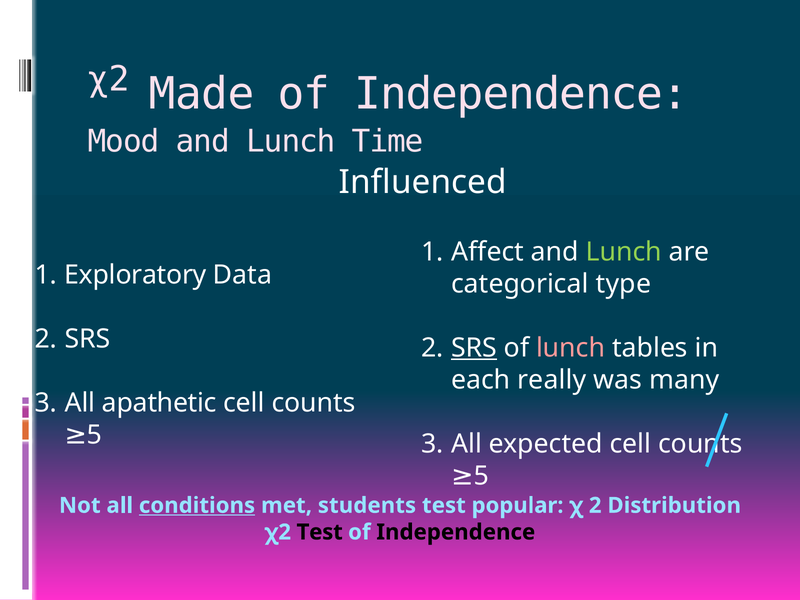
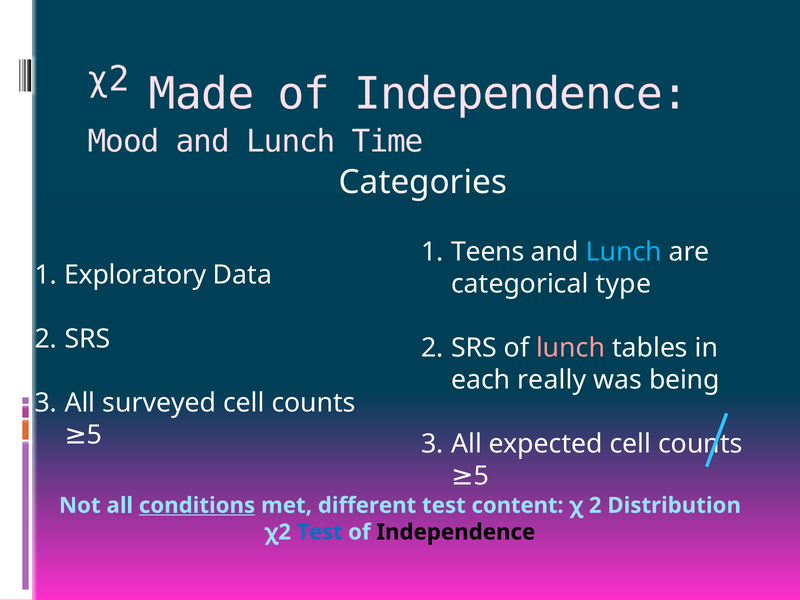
Influenced: Influenced -> Categories
Affect: Affect -> Teens
Lunch at (624, 252) colour: light green -> light blue
SRS at (474, 348) underline: present -> none
many: many -> being
apathetic: apathetic -> surveyed
students: students -> different
popular: popular -> content
Test at (320, 532) colour: black -> blue
